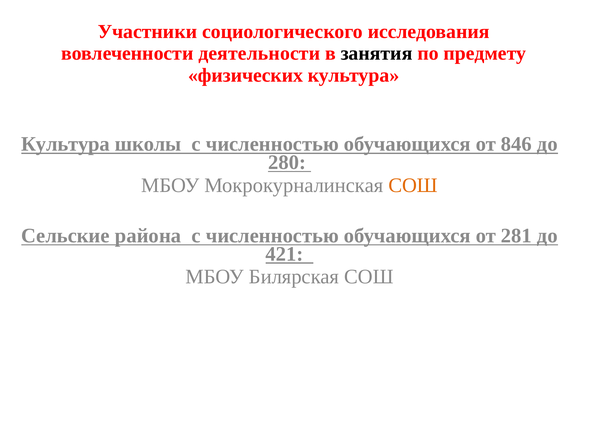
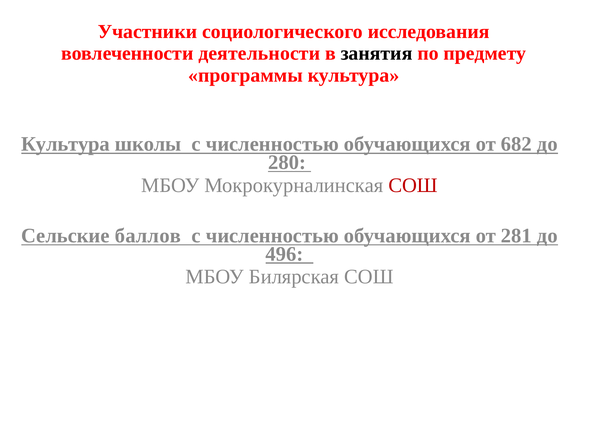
физических: физических -> программы
846: 846 -> 682
СОШ at (413, 185) colour: orange -> red
района: района -> баллов
421: 421 -> 496
